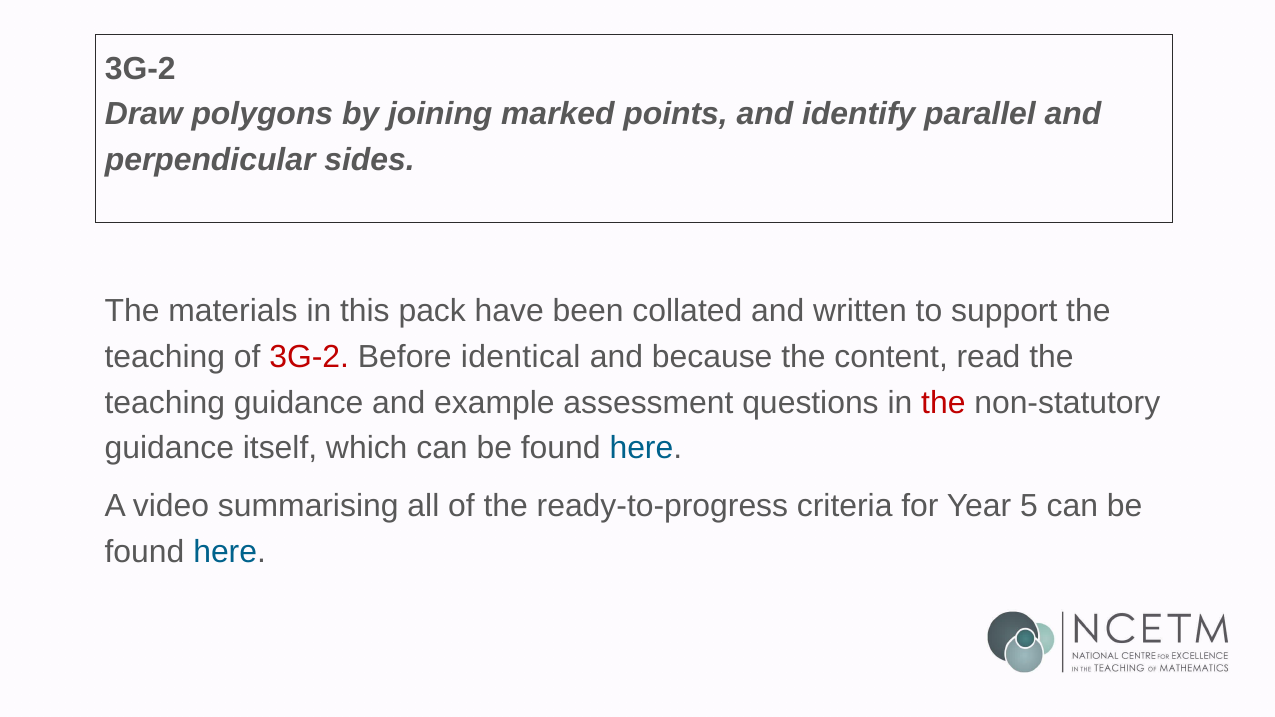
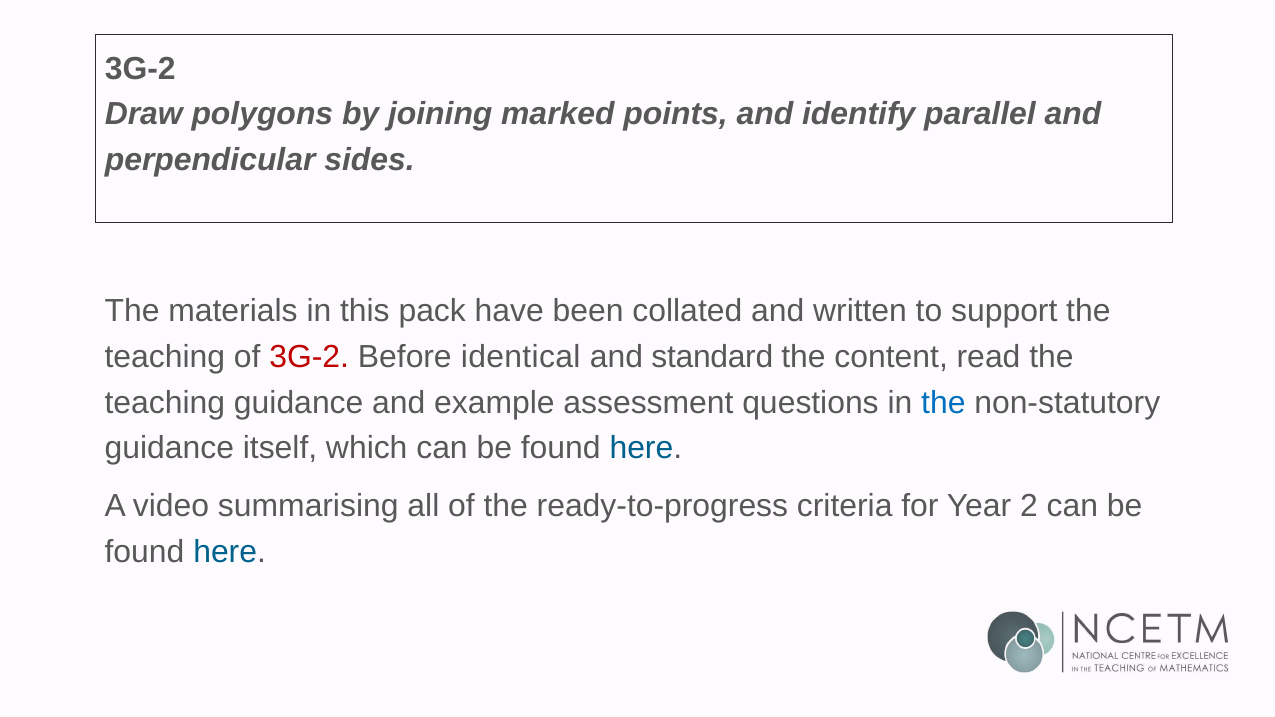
because: because -> standard
the at (943, 403) colour: red -> blue
5: 5 -> 2
